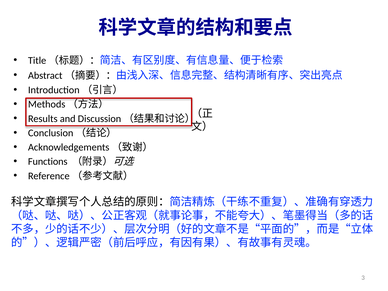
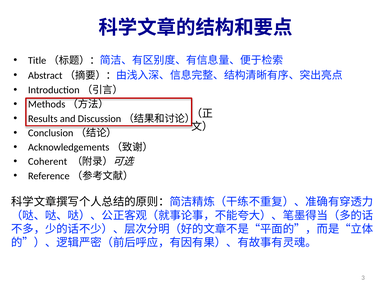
Functions: Functions -> Coherent
